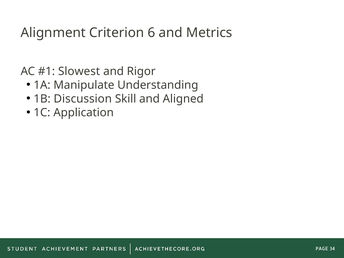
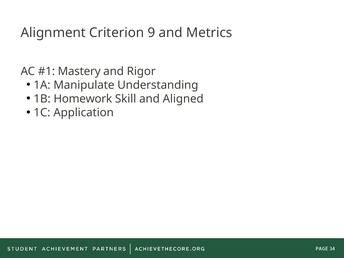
6: 6 -> 9
Slowest: Slowest -> Mastery
Discussion: Discussion -> Homework
